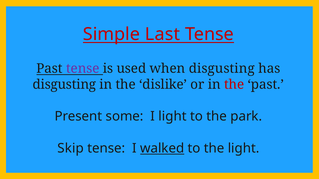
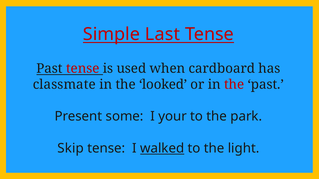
tense at (83, 69) colour: purple -> red
when disgusting: disgusting -> cardboard
disgusting at (64, 85): disgusting -> classmate
dislike: dislike -> looked
I light: light -> your
